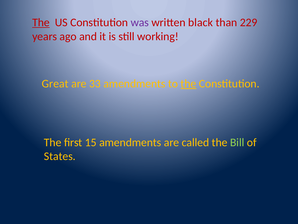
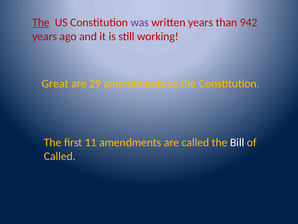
written black: black -> years
229: 229 -> 942
33: 33 -> 29
the at (188, 83) underline: present -> none
15: 15 -> 11
Bill colour: light green -> white
States at (60, 156): States -> Called
